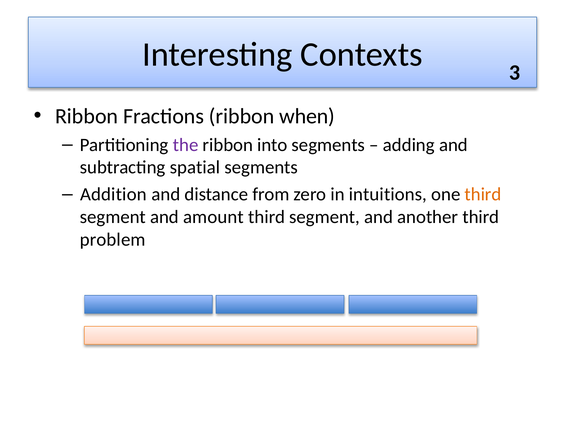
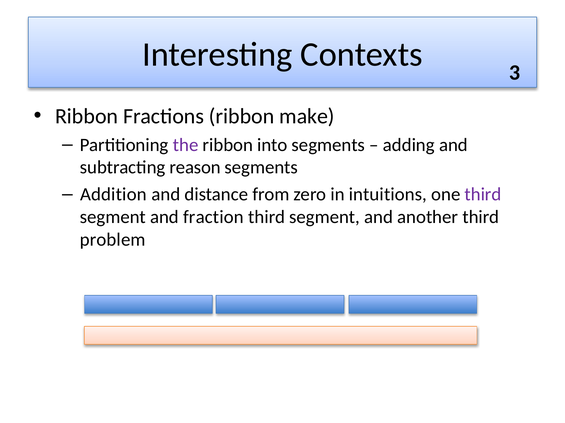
when: when -> make
spatial: spatial -> reason
third at (483, 195) colour: orange -> purple
amount: amount -> fraction
